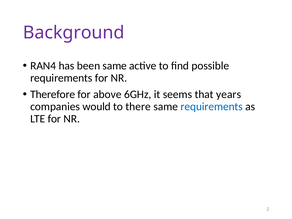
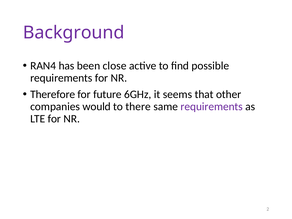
been same: same -> close
above: above -> future
years: years -> other
requirements at (212, 107) colour: blue -> purple
